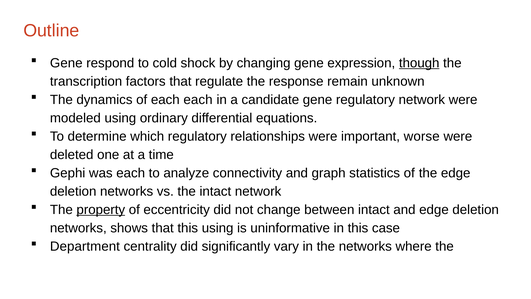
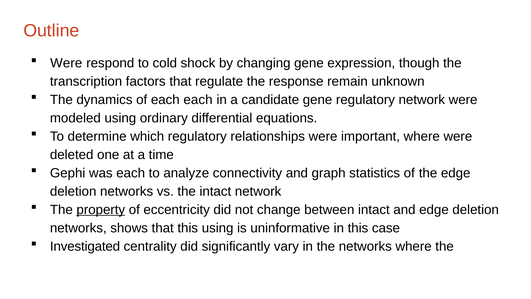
Gene at (66, 63): Gene -> Were
though underline: present -> none
important worse: worse -> where
Department: Department -> Investigated
